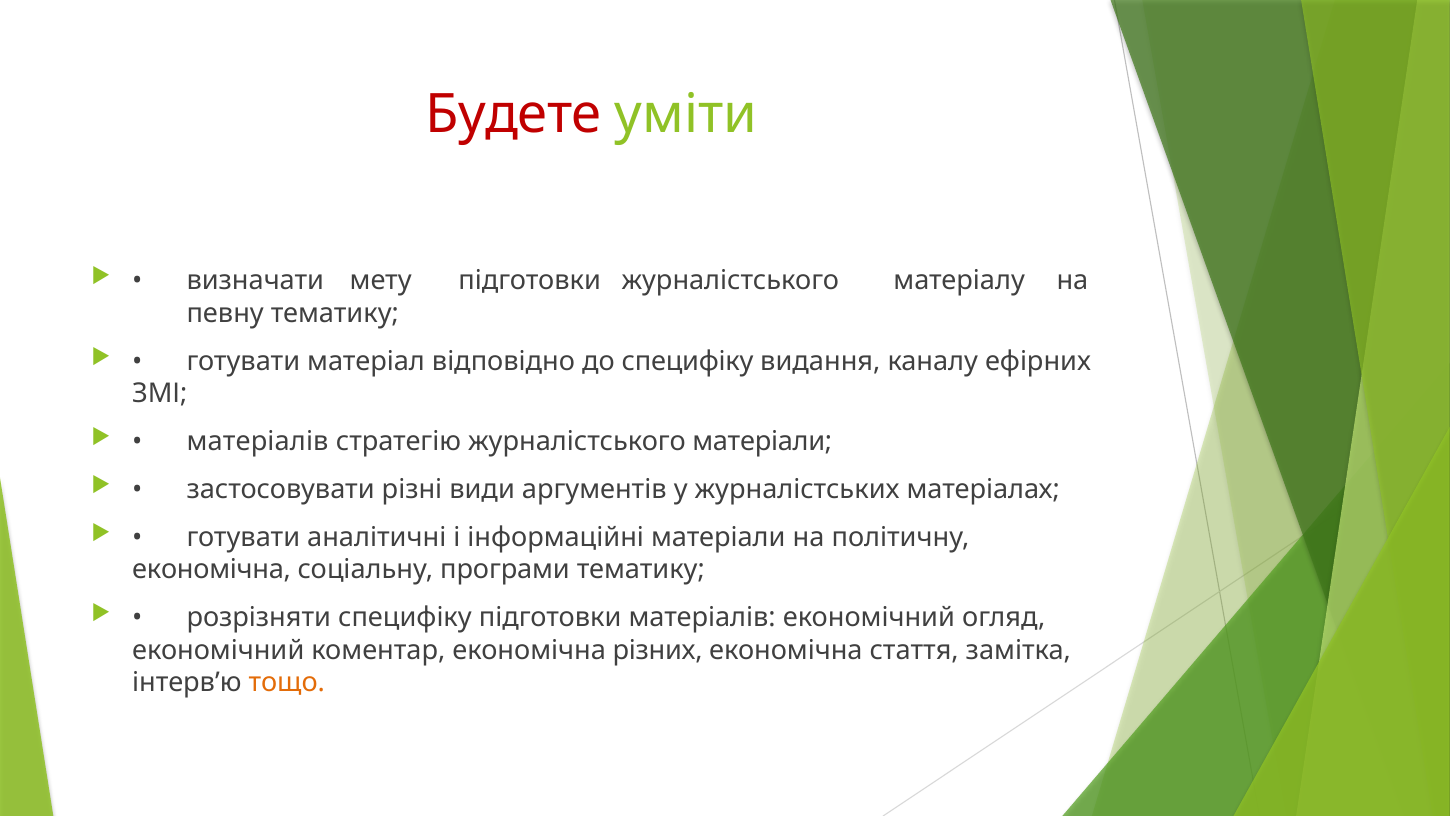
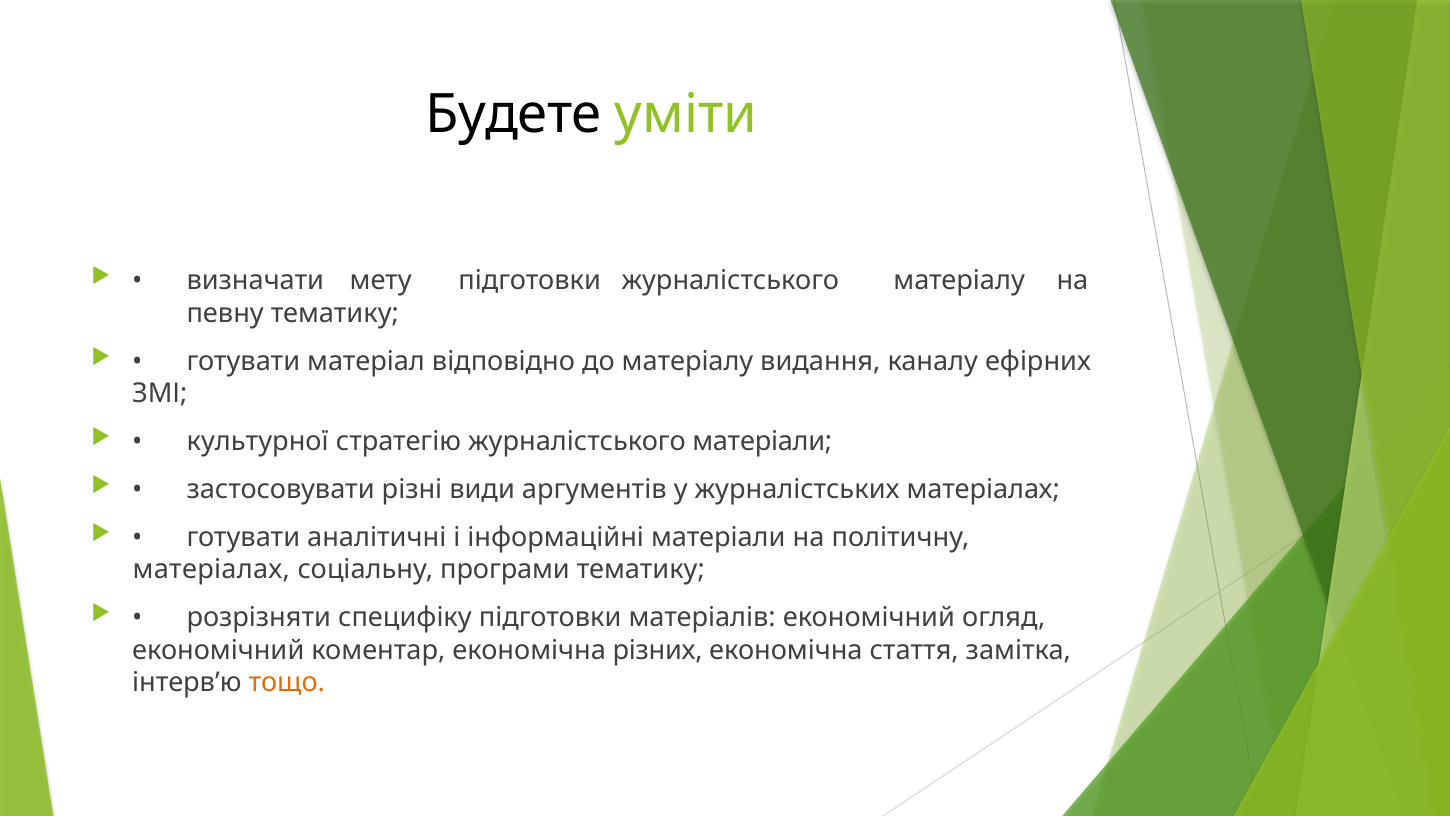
Будете colour: red -> black
до специфіку: специфіку -> матеріалу
матеріалів at (258, 441): матеріалів -> культурної
економічна at (212, 569): економічна -> матеріалах
